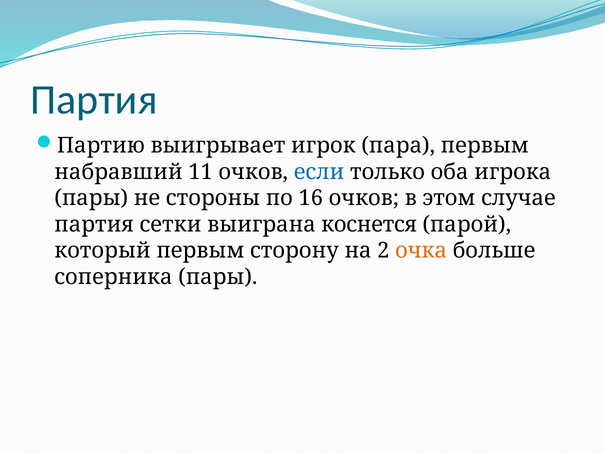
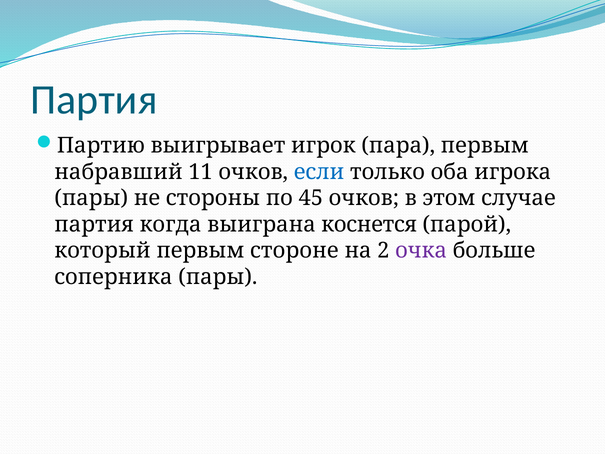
16: 16 -> 45
сетки: сетки -> когда
сторону: сторону -> стороне
очка colour: orange -> purple
